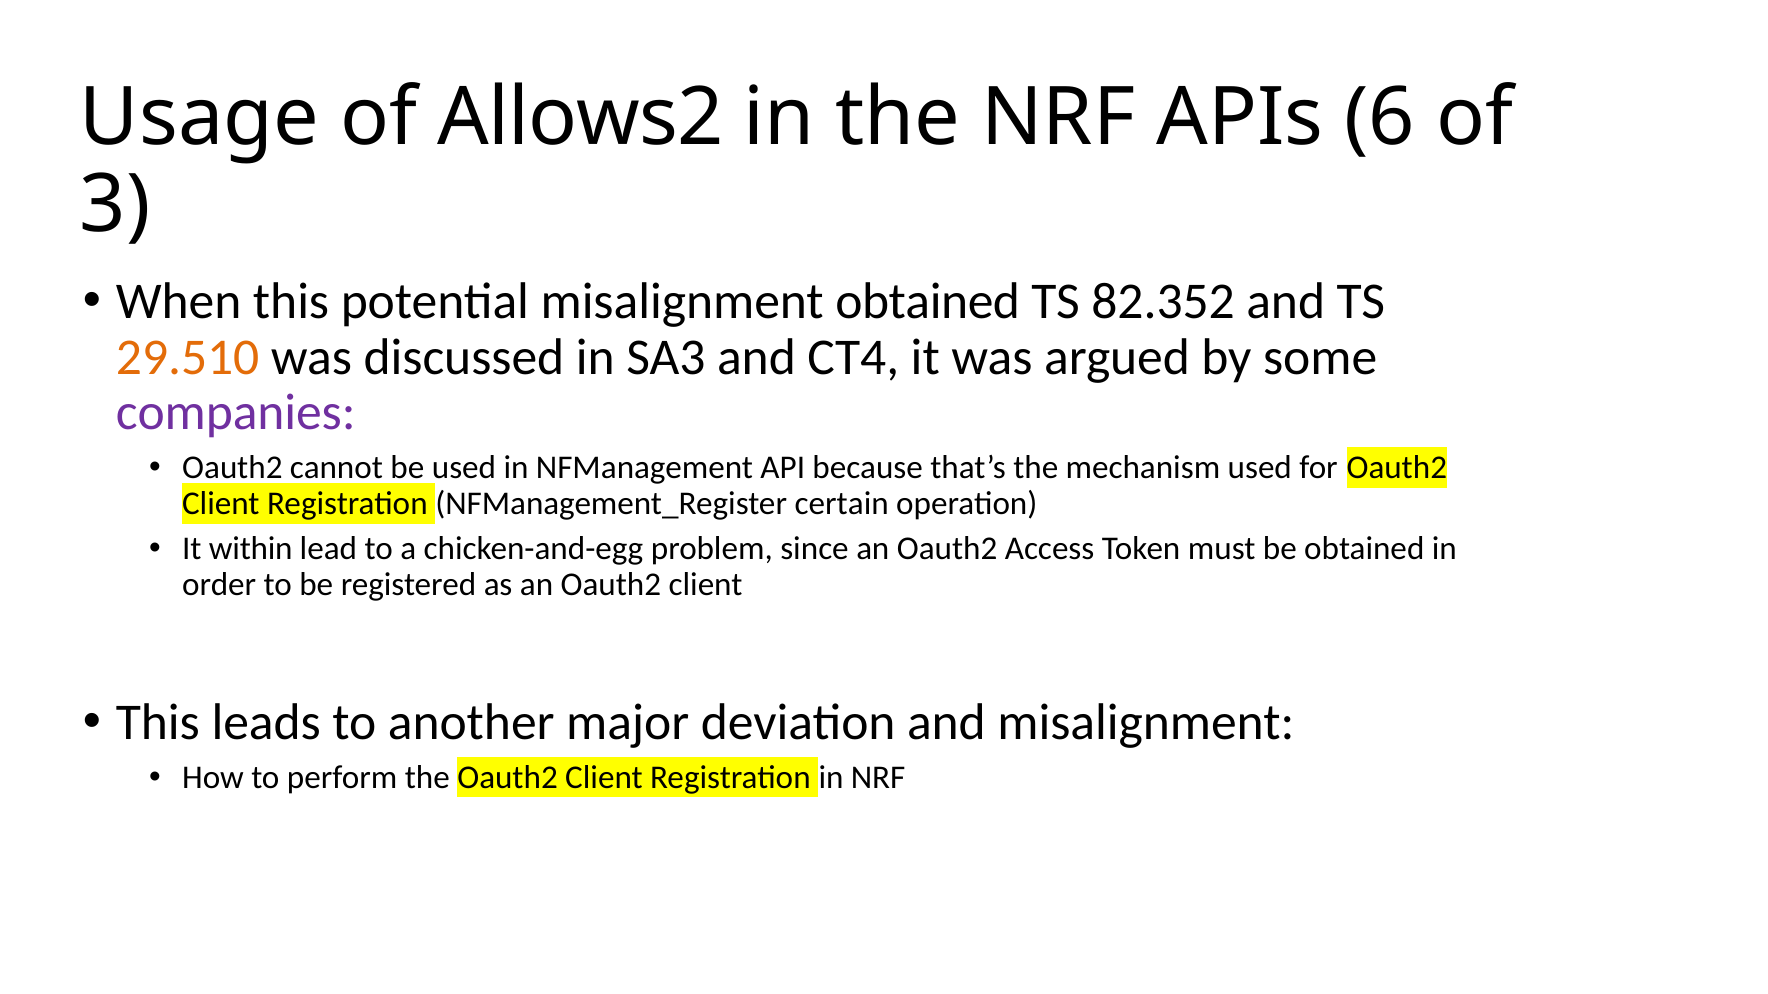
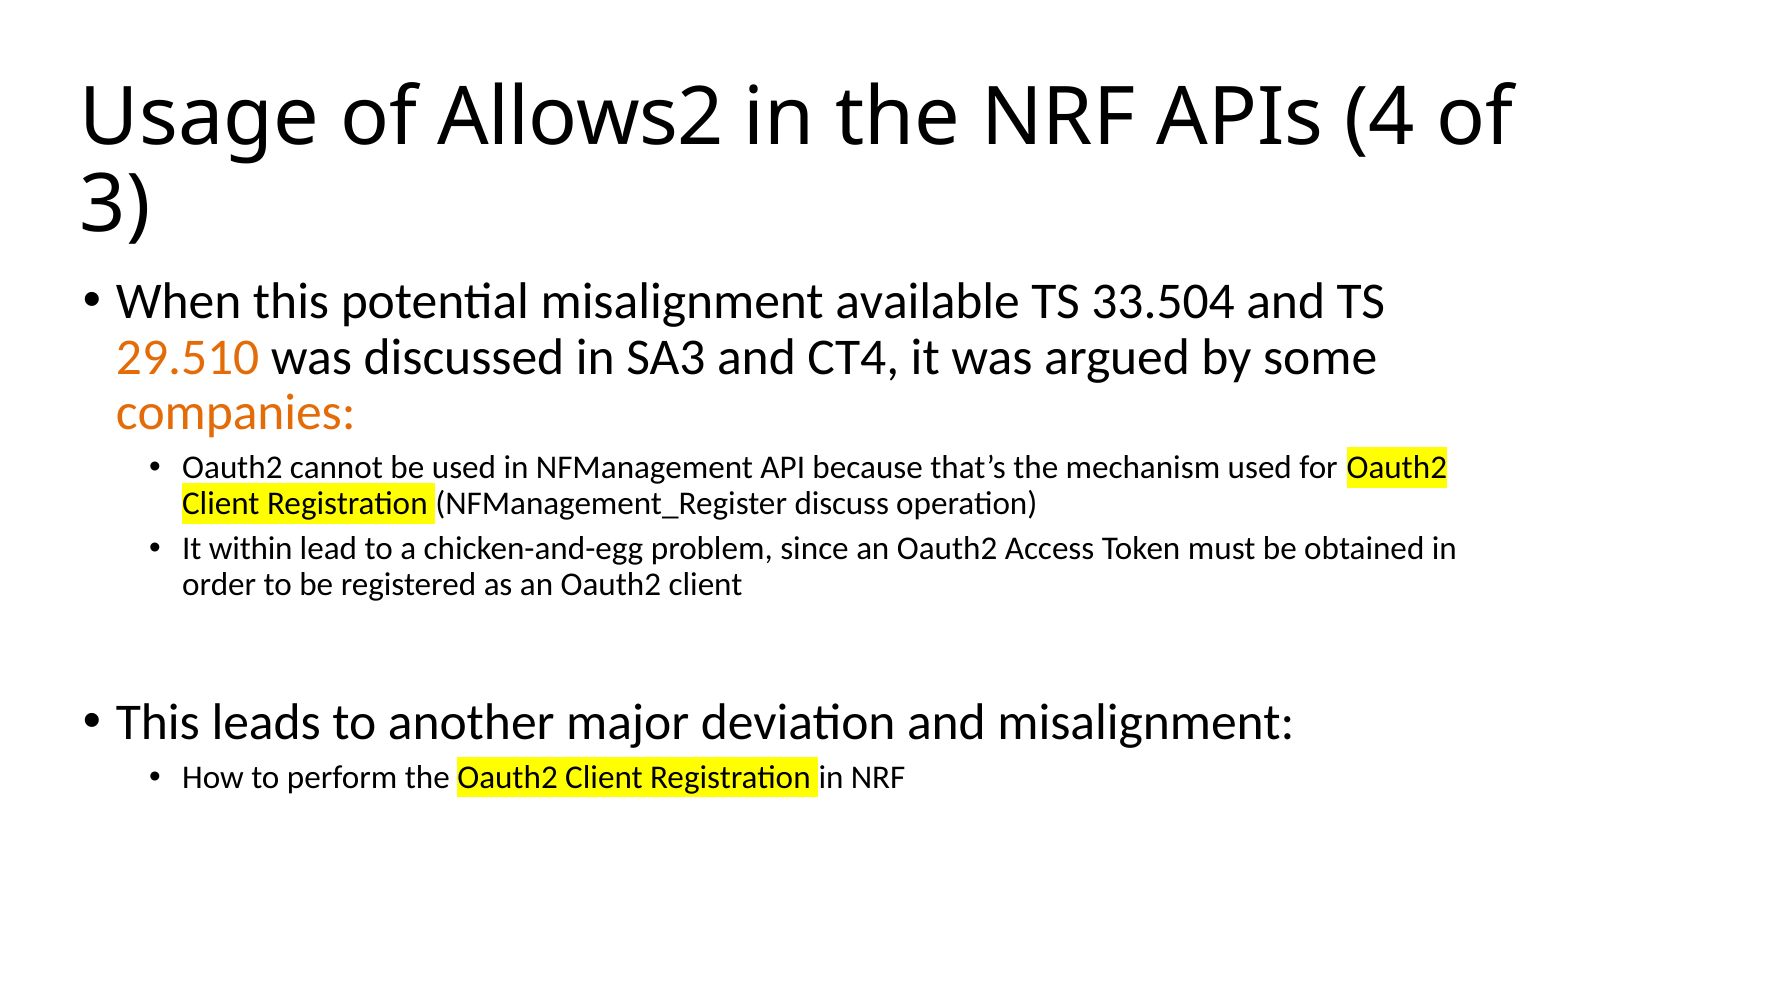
6: 6 -> 4
misalignment obtained: obtained -> available
82.352: 82.352 -> 33.504
companies colour: purple -> orange
certain: certain -> discuss
